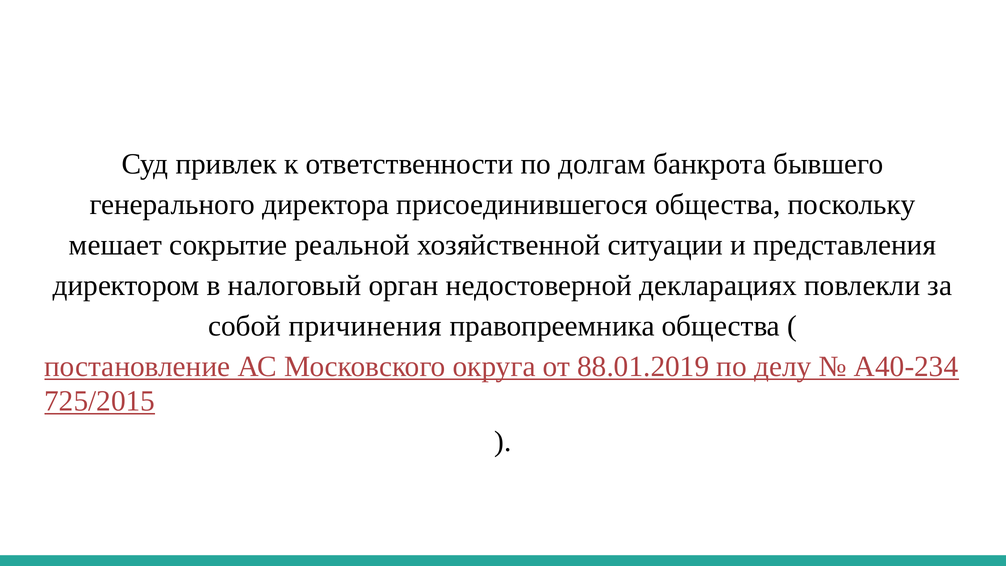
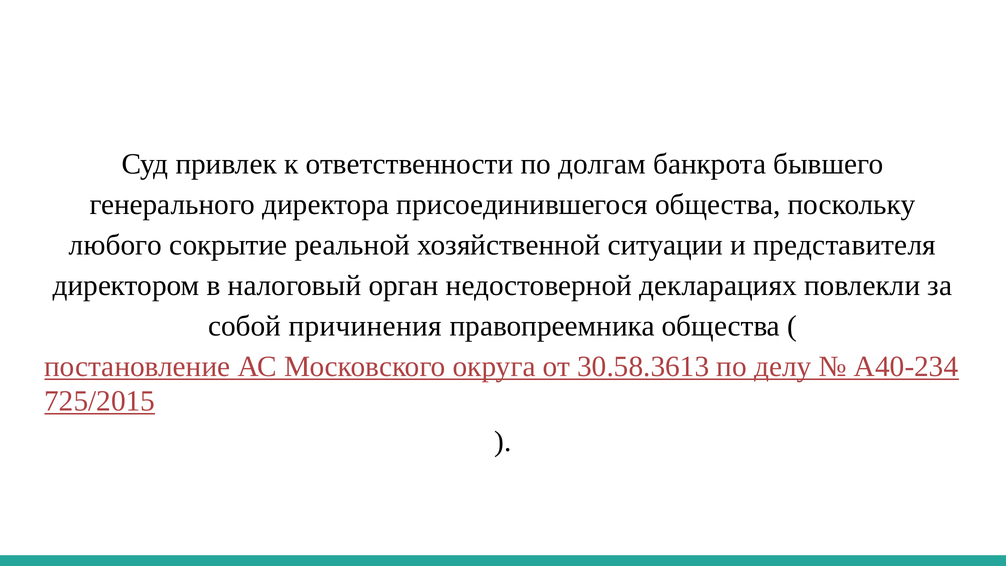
мешает: мешает -> любого
представления: представления -> представителя
88.01.2019: 88.01.2019 -> 30.58.3613
